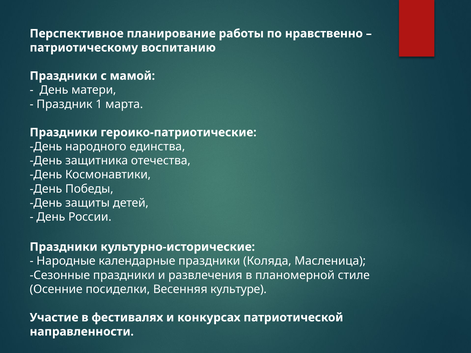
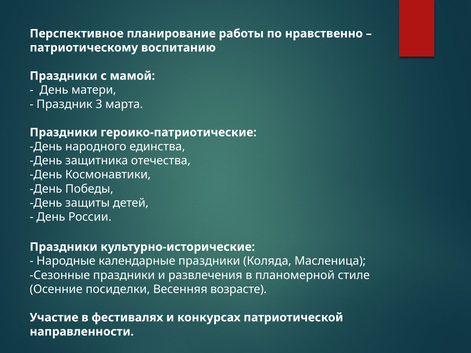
1: 1 -> 3
культуре: культуре -> возрасте
